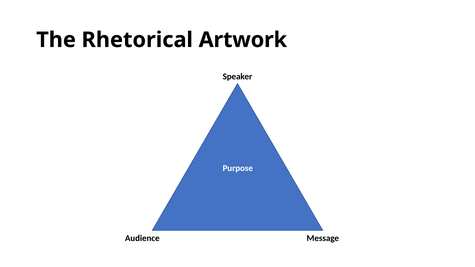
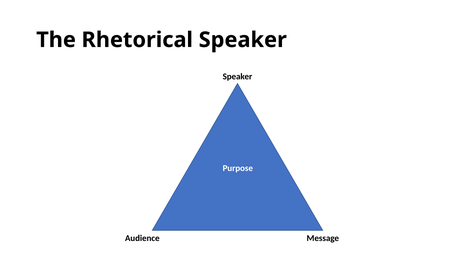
Rhetorical Artwork: Artwork -> Speaker
